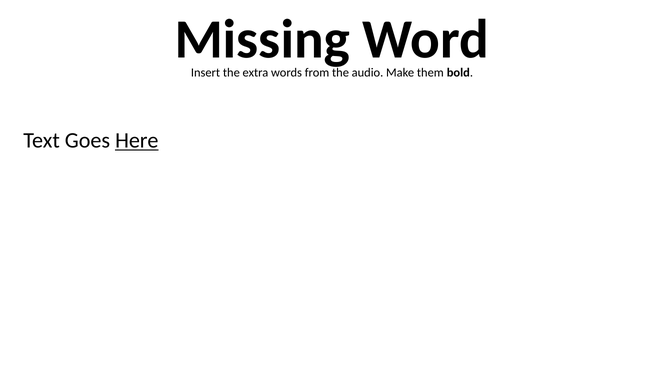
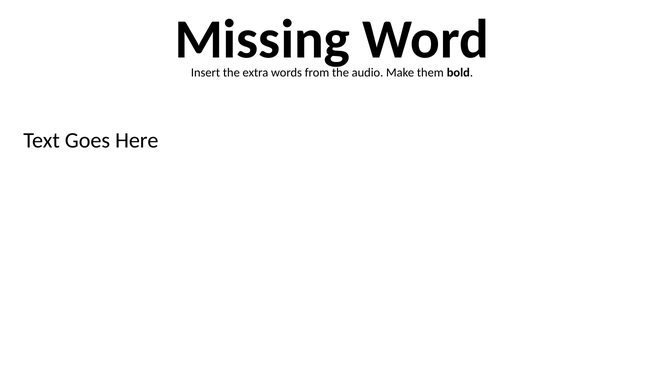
Here underline: present -> none
